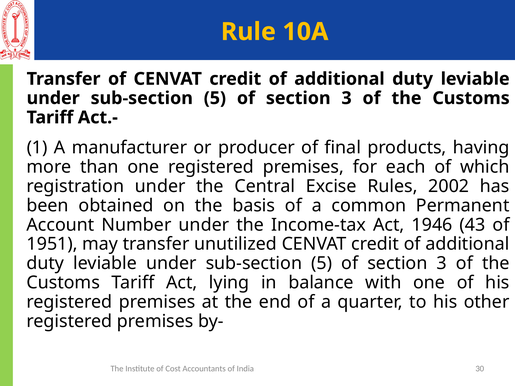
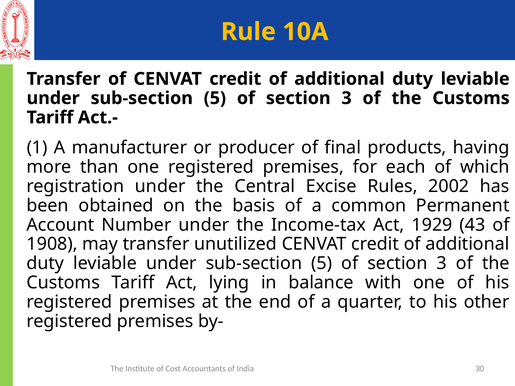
1946: 1946 -> 1929
1951: 1951 -> 1908
